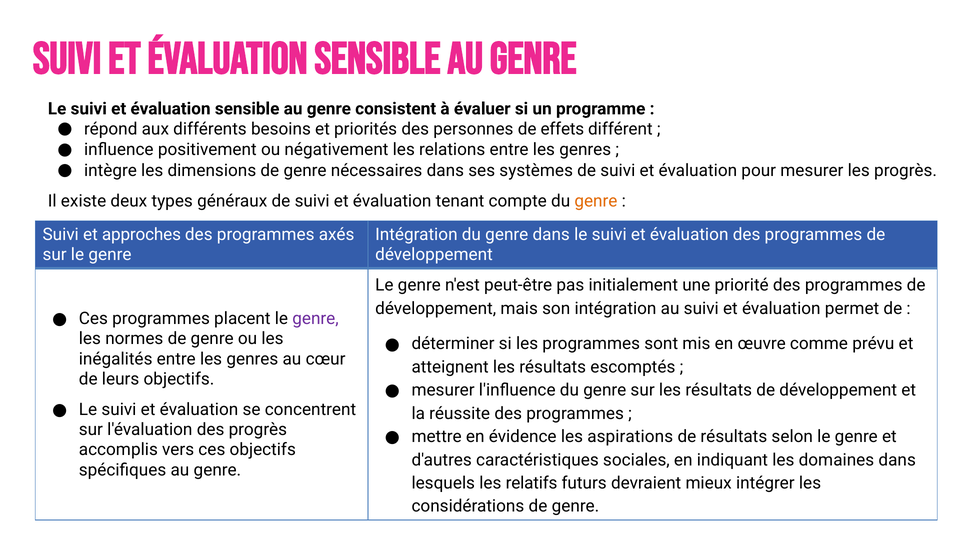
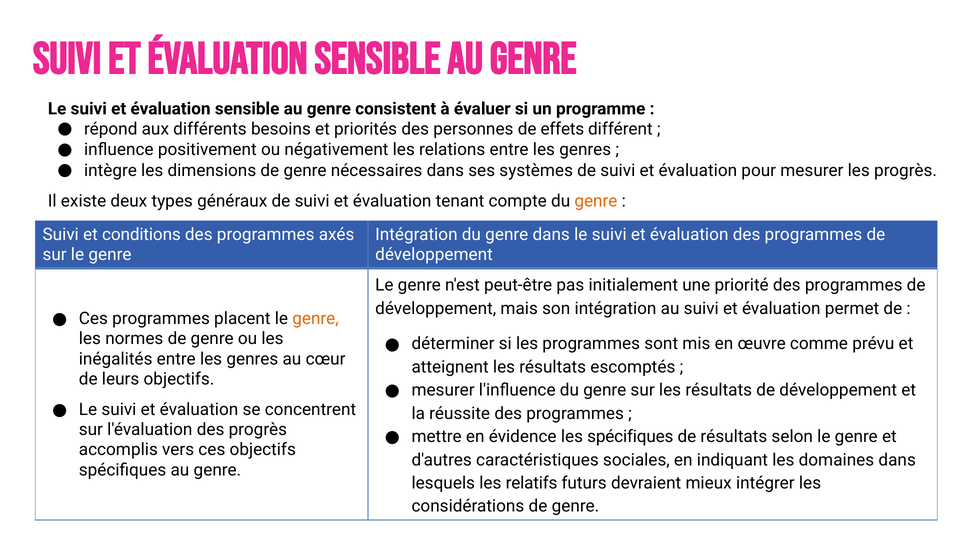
approches: approches -> conditions
genre at (316, 319) colour: purple -> orange
les aspirations: aspirations -> spécifiques
